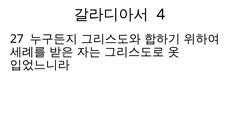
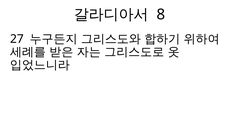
4: 4 -> 8
